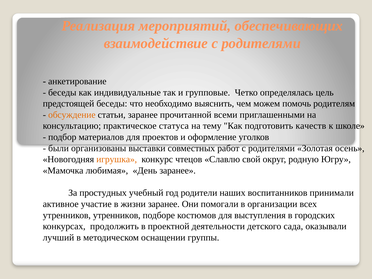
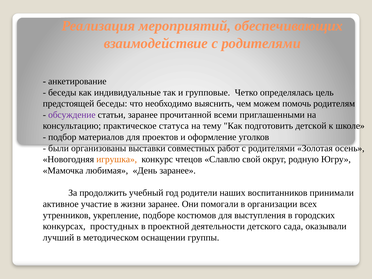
обсуждение colour: orange -> purple
качеств: качеств -> детской
простудных: простудных -> продолжить
утренников утренников: утренников -> укрепление
продолжить: продолжить -> простудных
